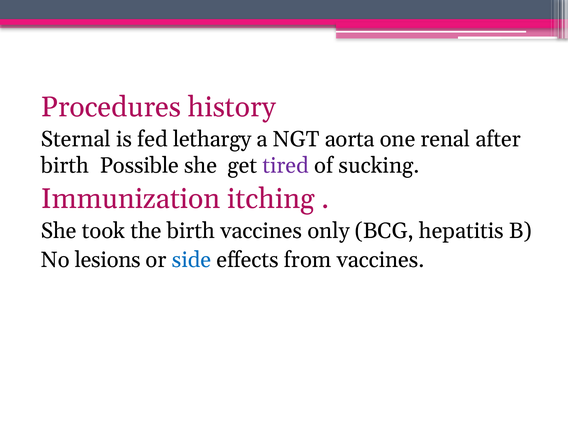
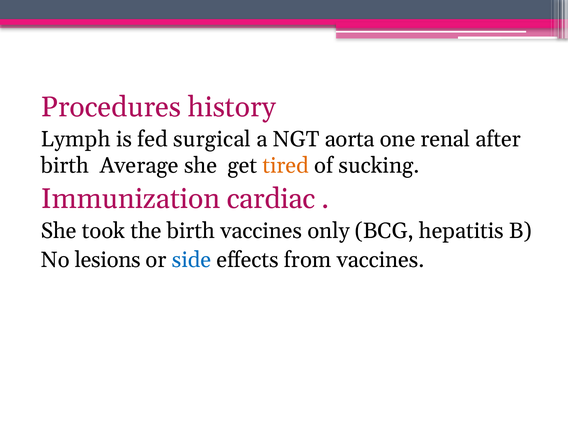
Sternal: Sternal -> Lymph
lethargy: lethargy -> surgical
Possible: Possible -> Average
tired colour: purple -> orange
itching: itching -> cardiac
